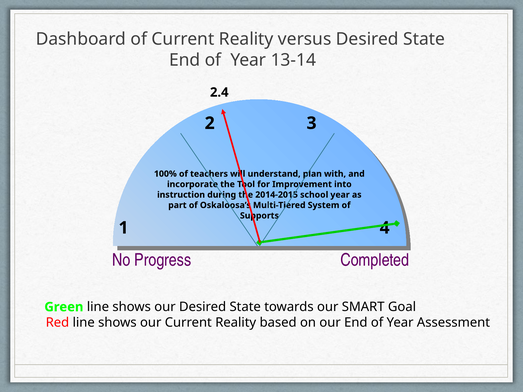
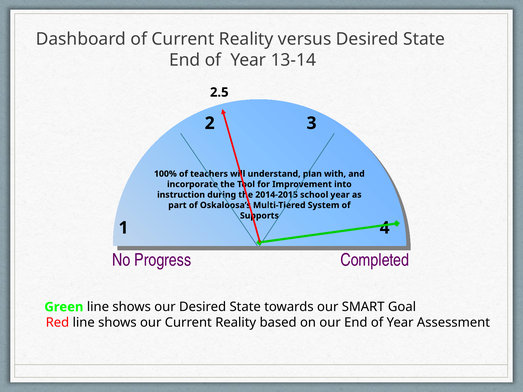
2.4: 2.4 -> 2.5
